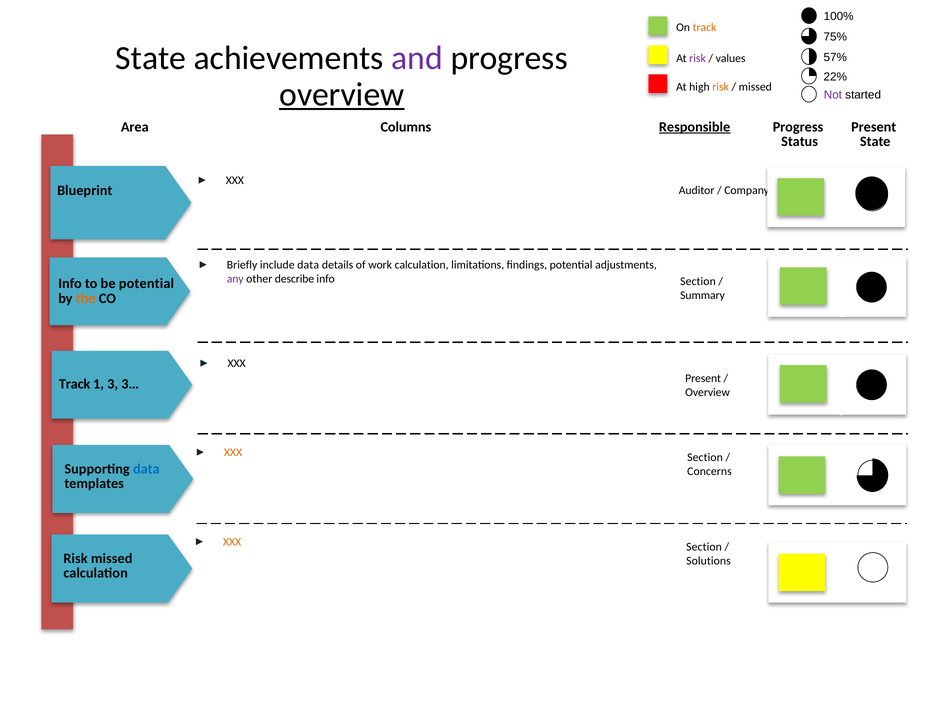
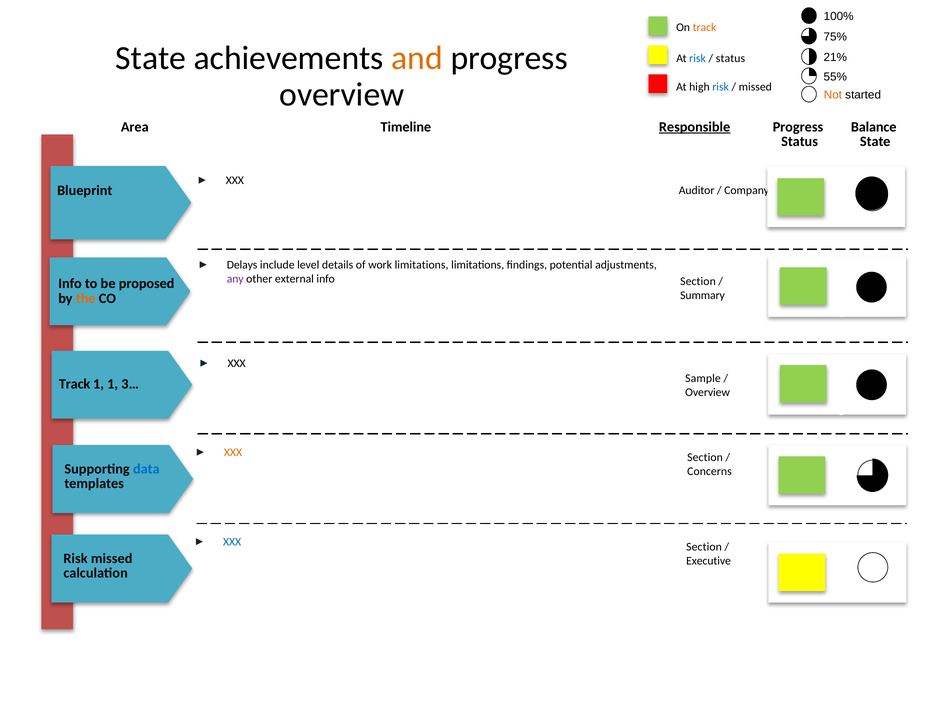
and colour: purple -> orange
57%: 57% -> 21%
risk at (698, 58) colour: purple -> blue
values at (731, 58): values -> status
22%: 22% -> 55%
overview at (342, 95) underline: present -> none
risk at (721, 87) colour: orange -> blue
Not colour: purple -> orange
Present at (874, 127): Present -> Balance
Columns: Columns -> Timeline
Briefly: Briefly -> Delays
include data: data -> level
work calculation: calculation -> limitations
describe: describe -> external
be potential: potential -> proposed
Present at (703, 379): Present -> Sample
1 3: 3 -> 1
XXX at (232, 542) colour: orange -> blue
Solutions: Solutions -> Executive
